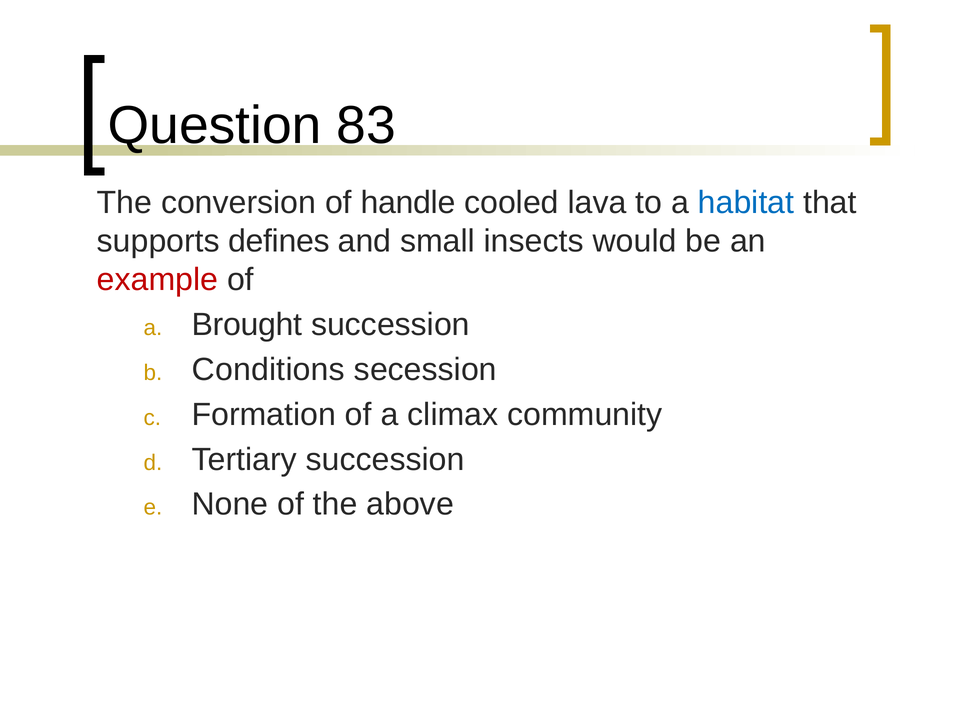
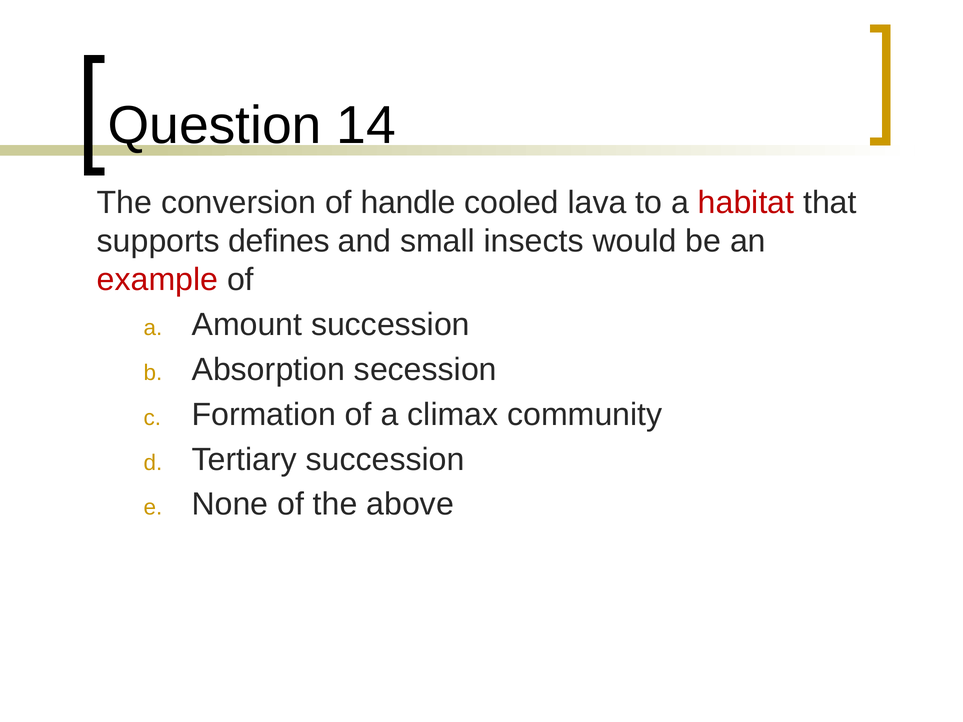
83: 83 -> 14
habitat colour: blue -> red
Brought: Brought -> Amount
Conditions: Conditions -> Absorption
